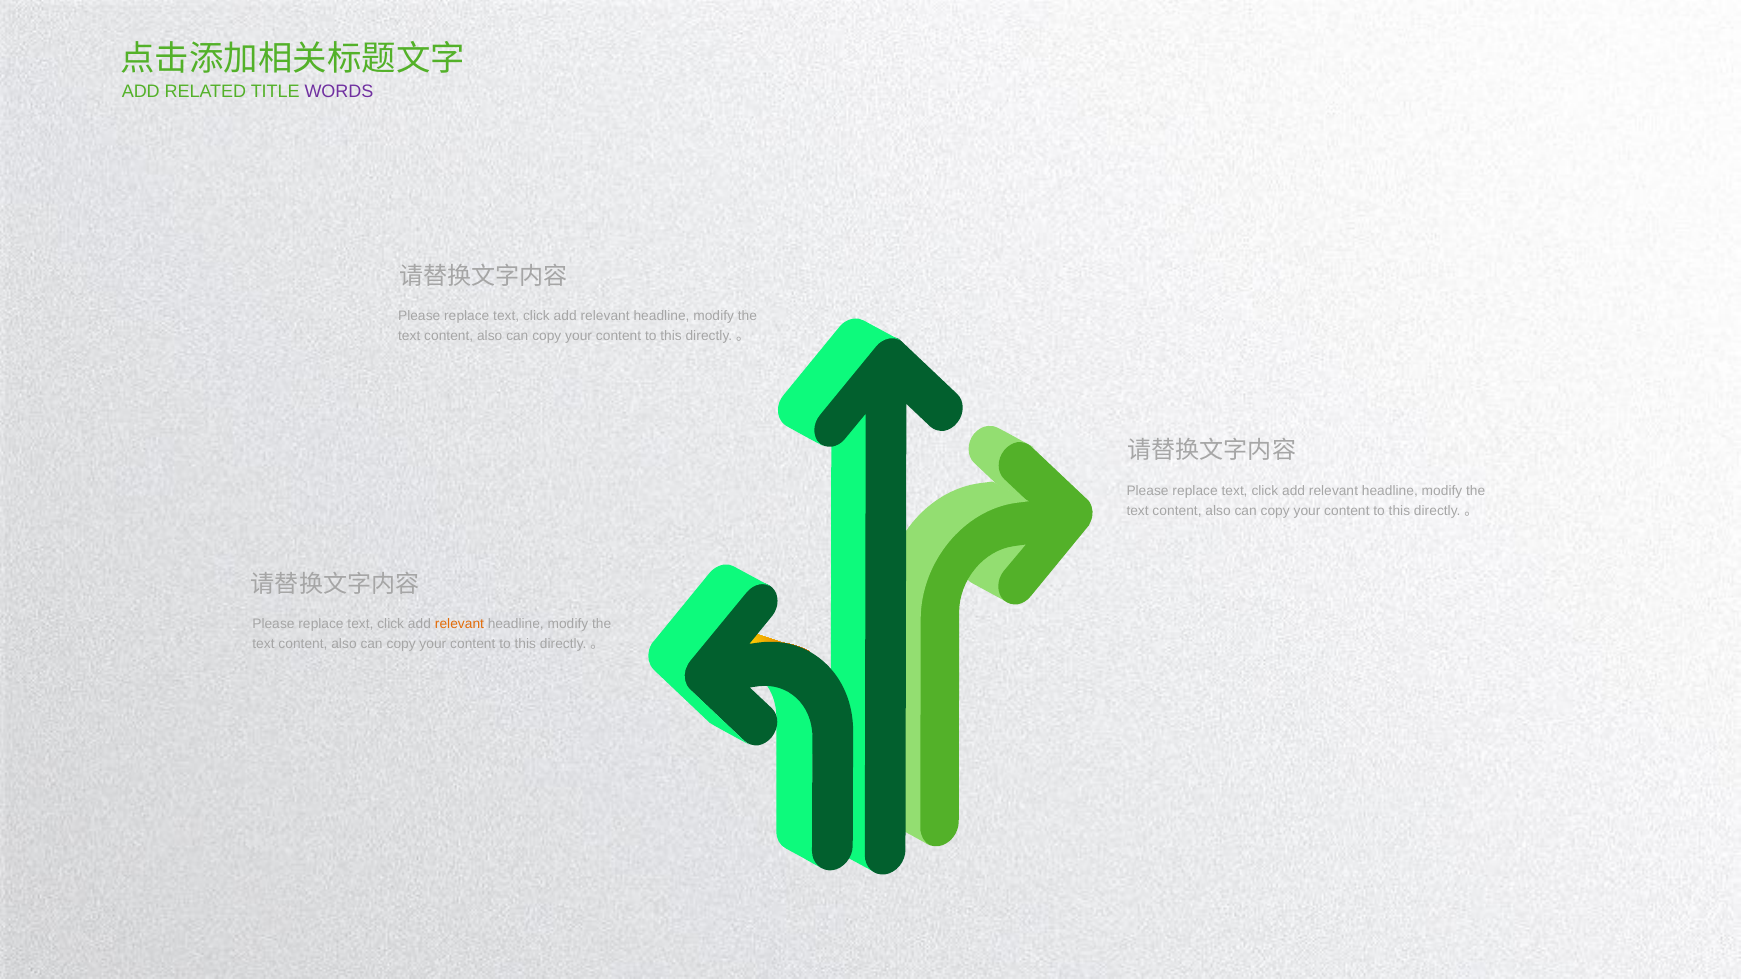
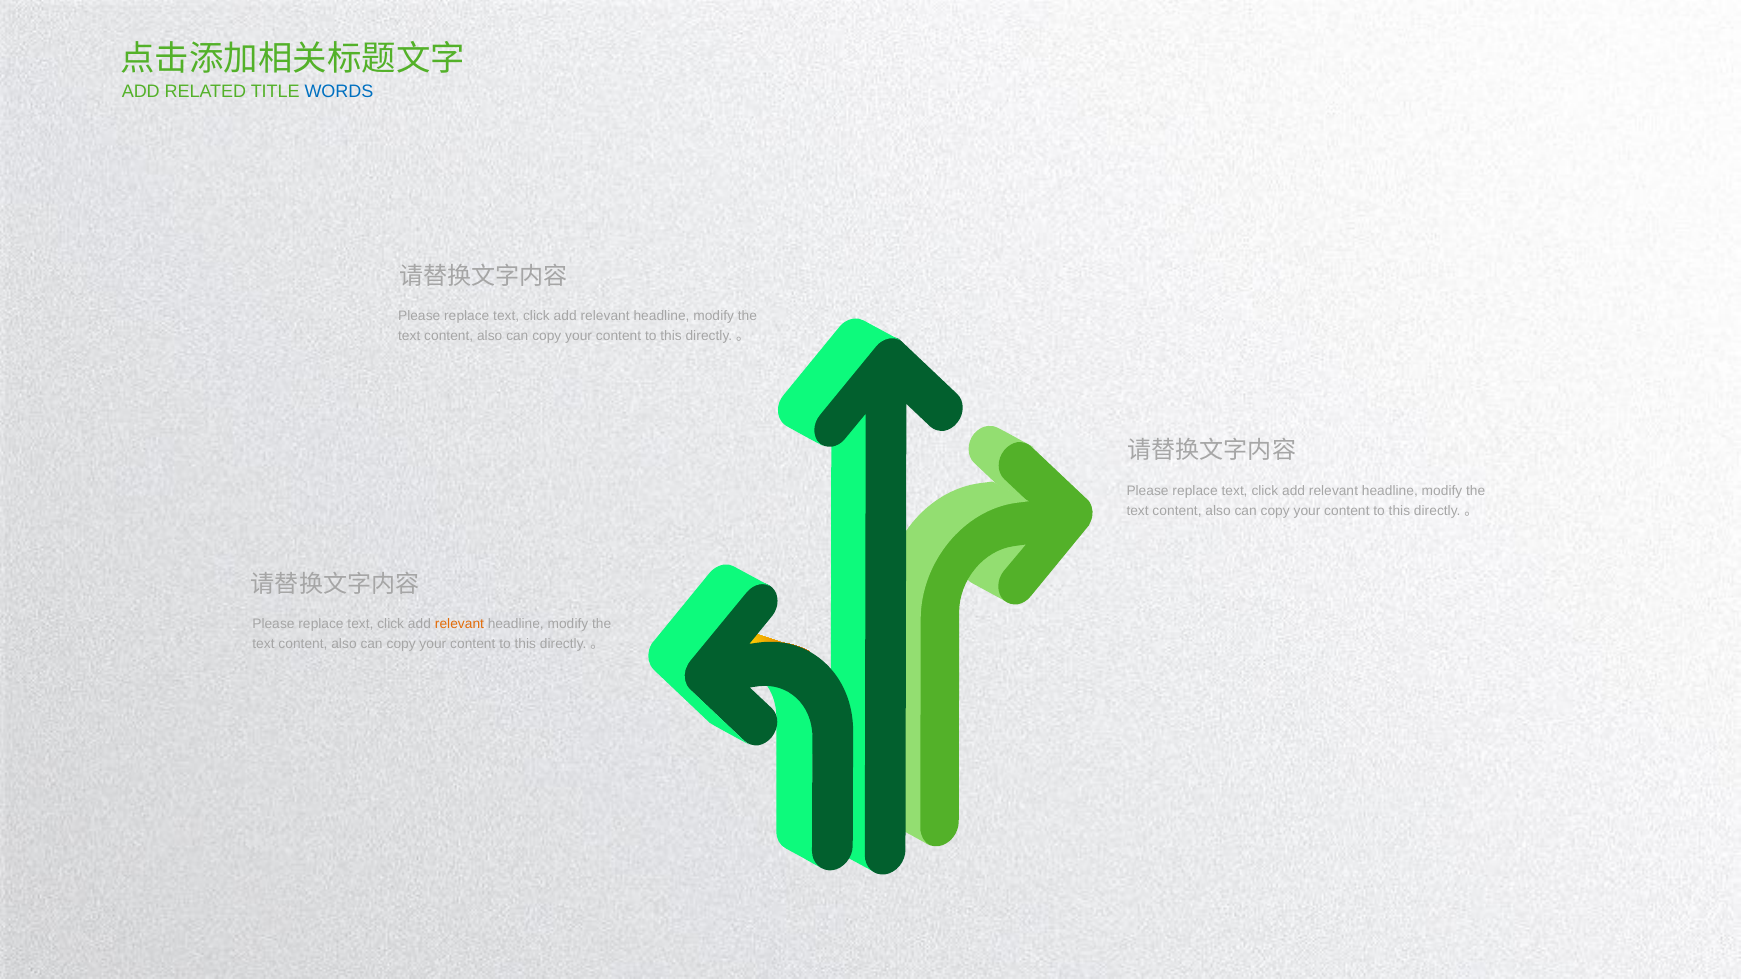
WORDS colour: purple -> blue
